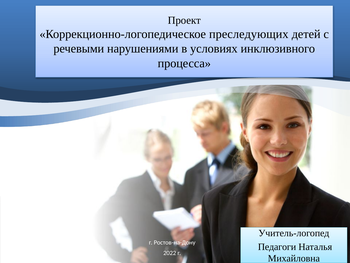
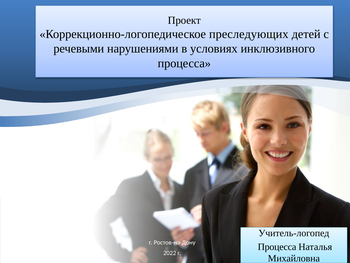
Педагоги at (277, 246): Педагоги -> Процесса
